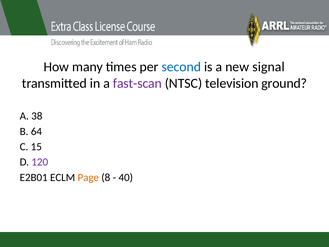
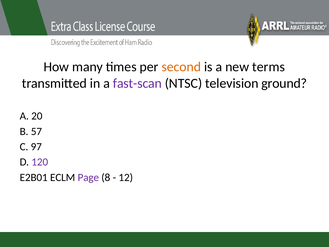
second colour: blue -> orange
signal: signal -> terms
38: 38 -> 20
64: 64 -> 57
15: 15 -> 97
Page colour: orange -> purple
40: 40 -> 12
